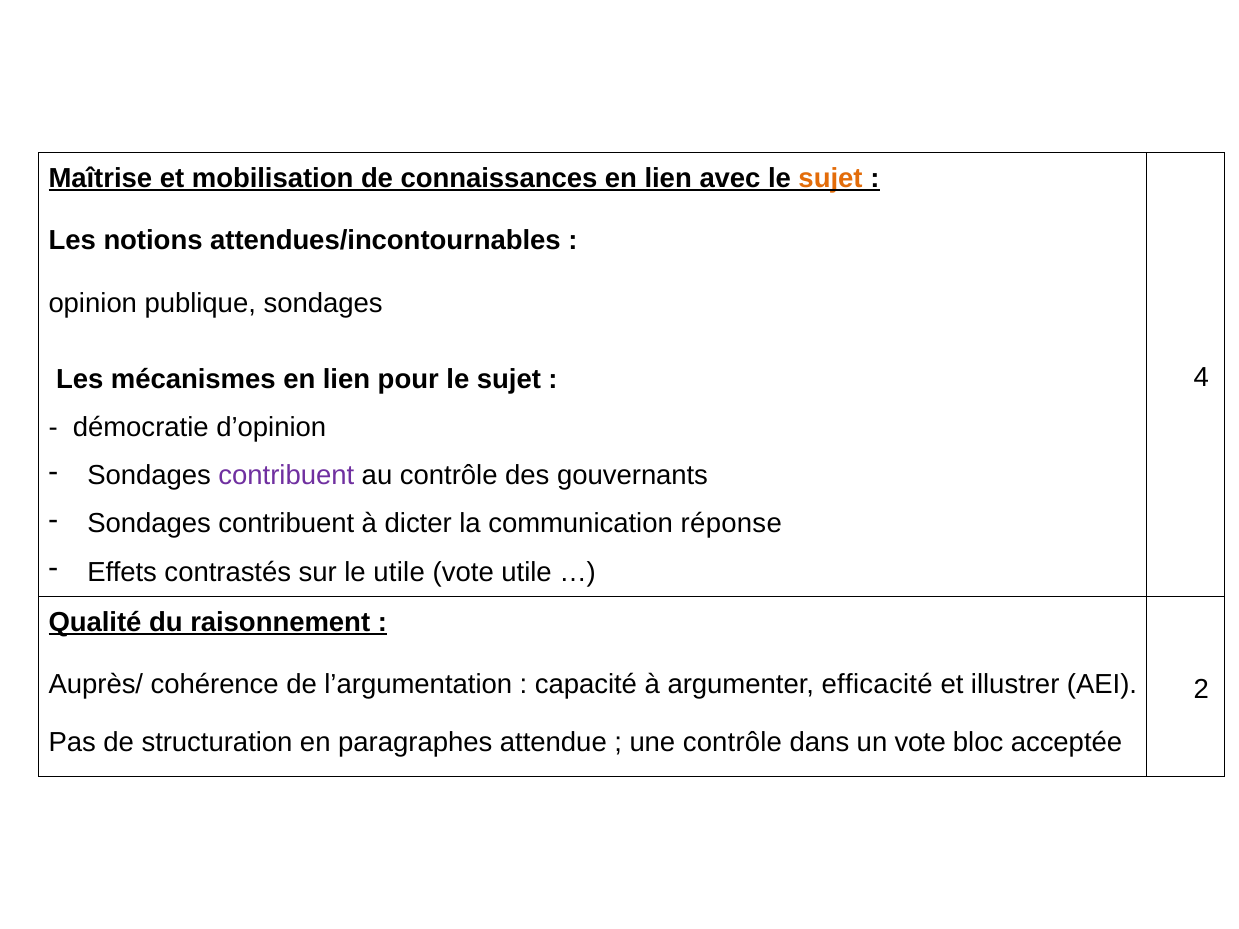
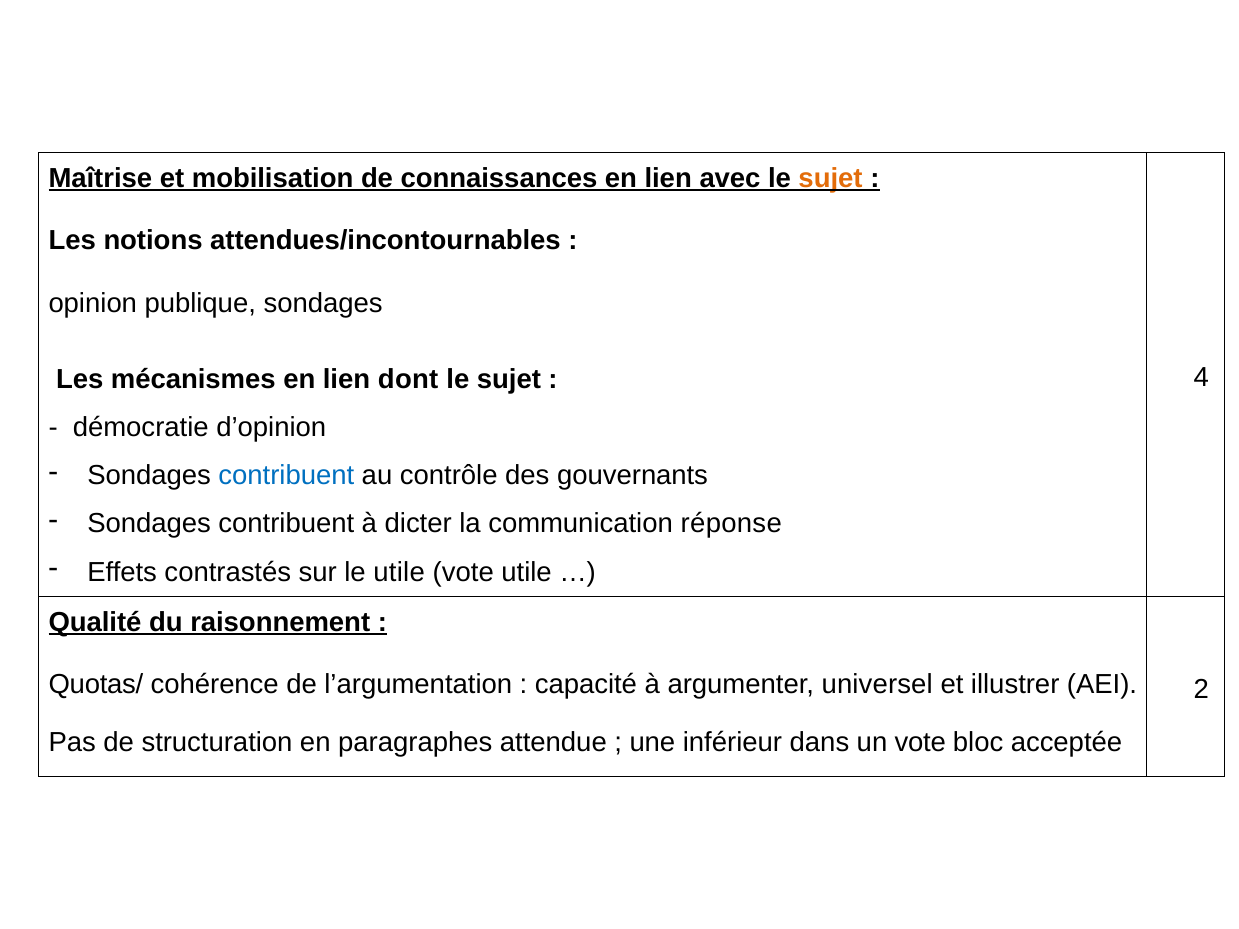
pour: pour -> dont
contribuent at (286, 476) colour: purple -> blue
Auprès/: Auprès/ -> Quotas/
efficacité: efficacité -> universel
une contrôle: contrôle -> inférieur
